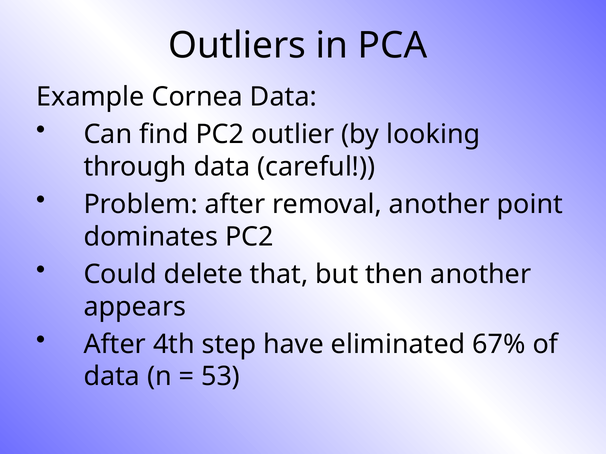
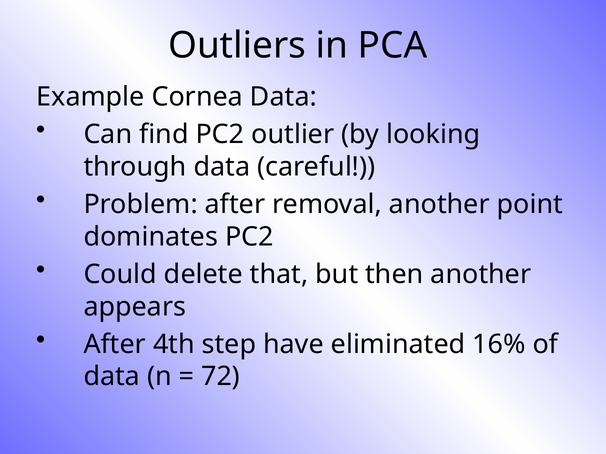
67%: 67% -> 16%
53: 53 -> 72
